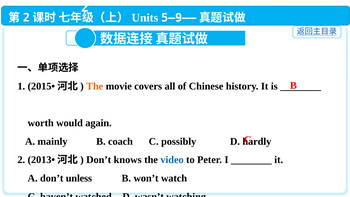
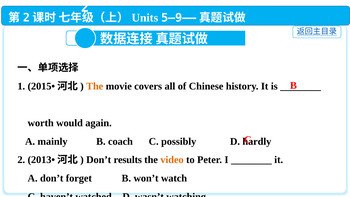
knows: knows -> results
video colour: blue -> orange
unless: unless -> forget
